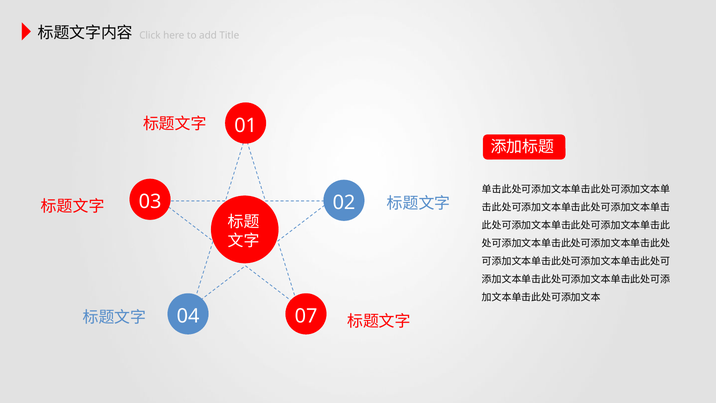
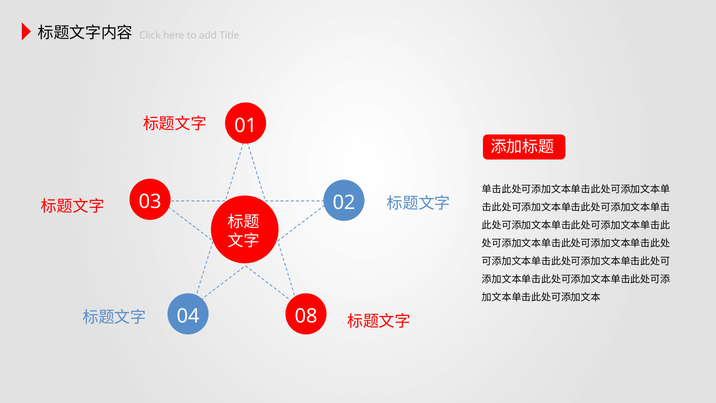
07: 07 -> 08
